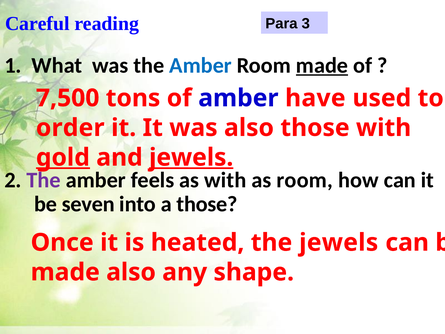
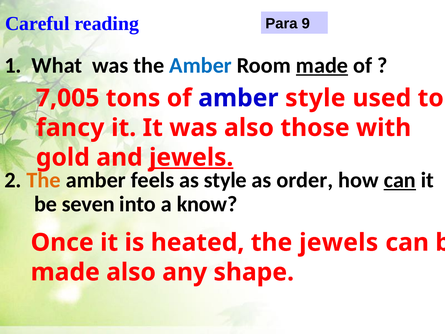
3: 3 -> 9
7,500: 7,500 -> 7,005
amber have: have -> style
order: order -> fancy
gold underline: present -> none
The at (44, 180) colour: purple -> orange
as with: with -> style
as room: room -> order
can at (400, 180) underline: none -> present
a those: those -> know
